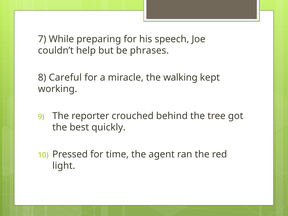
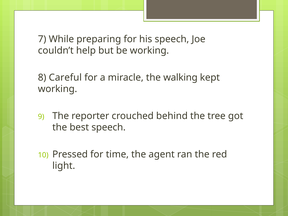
be phrases: phrases -> working
best quickly: quickly -> speech
